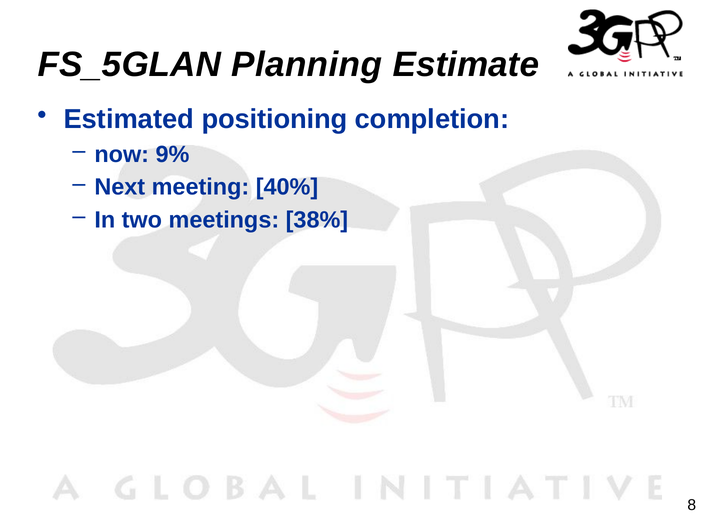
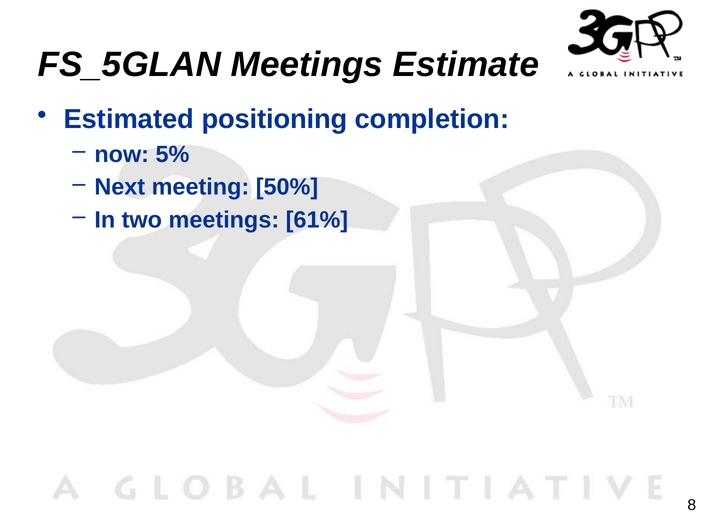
FS_5GLAN Planning: Planning -> Meetings
9%: 9% -> 5%
40%: 40% -> 50%
38%: 38% -> 61%
